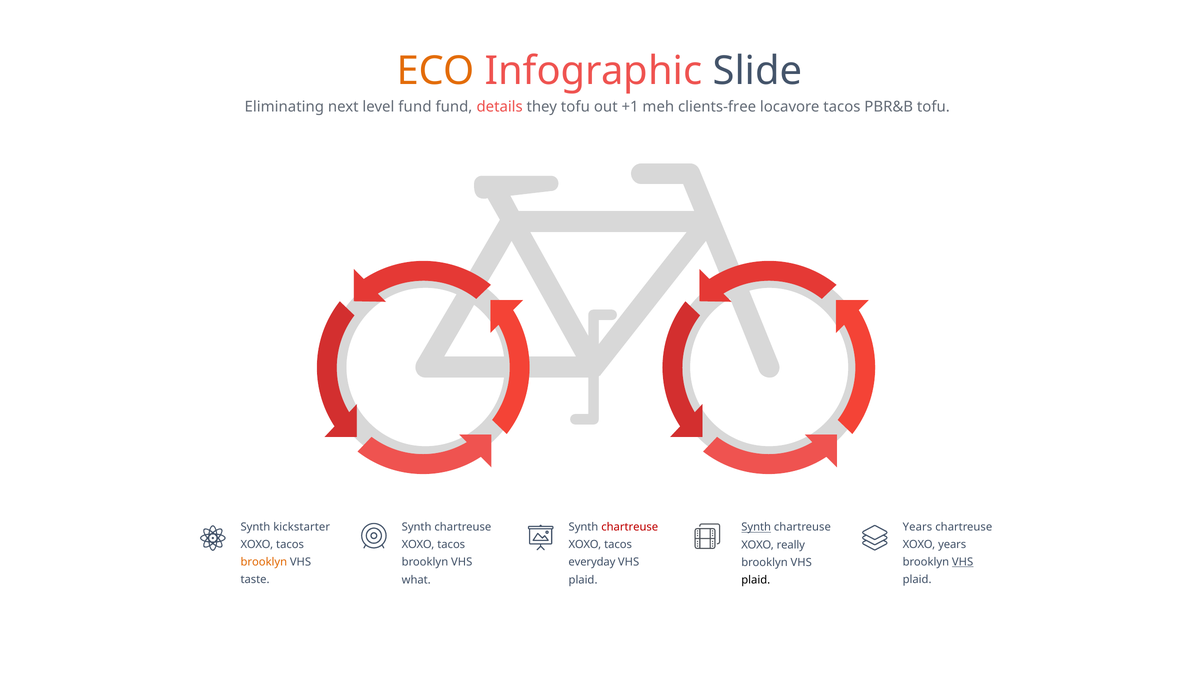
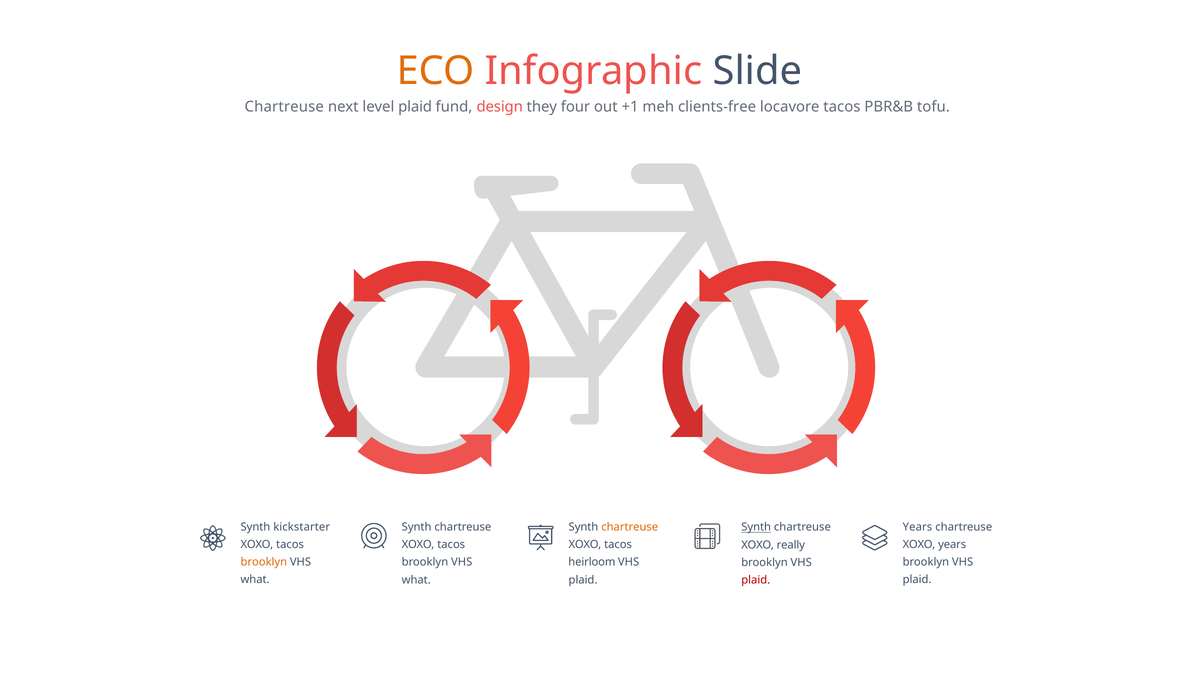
Eliminating at (284, 107): Eliminating -> Chartreuse
level fund: fund -> plaid
details: details -> design
they tofu: tofu -> four
chartreuse at (630, 527) colour: red -> orange
VHS at (963, 562) underline: present -> none
everyday: everyday -> heirloom
taste at (255, 579): taste -> what
plaid at (756, 580) colour: black -> red
